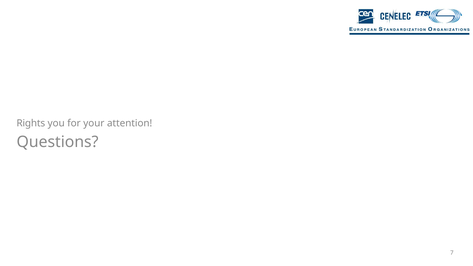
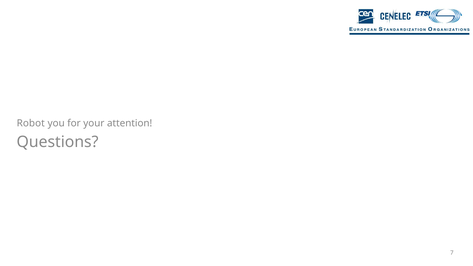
Rights: Rights -> Robot
